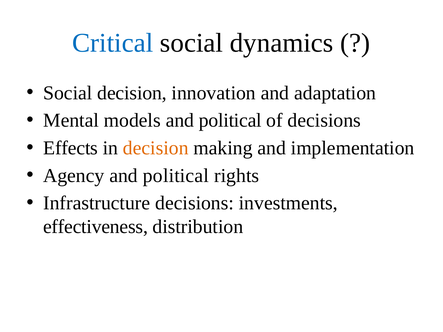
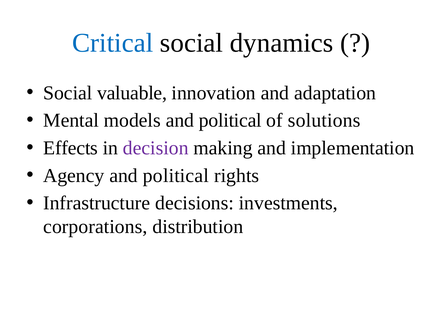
Social decision: decision -> valuable
of decisions: decisions -> solutions
decision at (156, 148) colour: orange -> purple
effectiveness: effectiveness -> corporations
